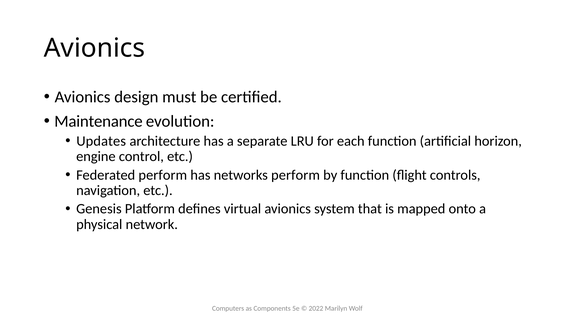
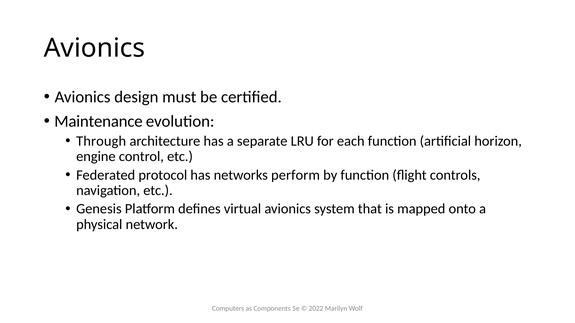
Updates: Updates -> Through
Federated perform: perform -> protocol
